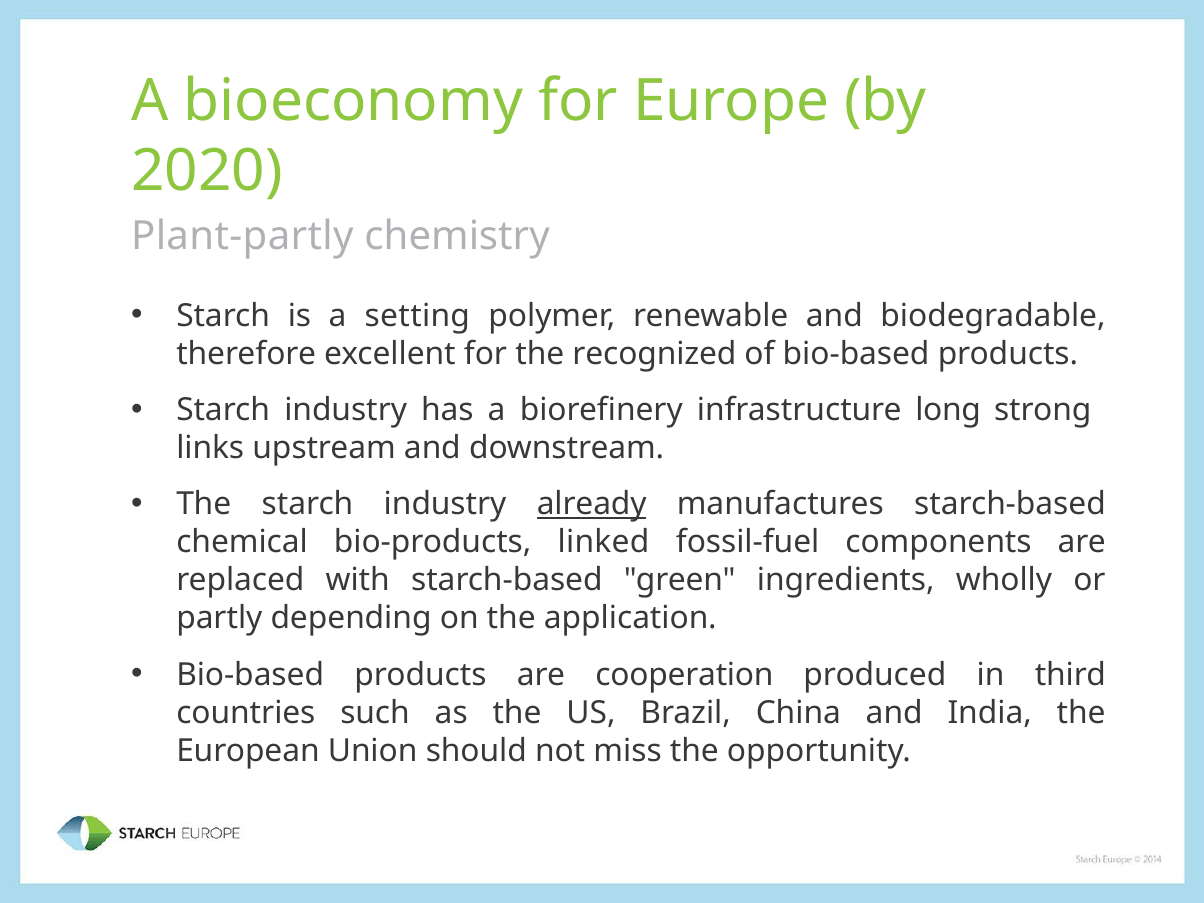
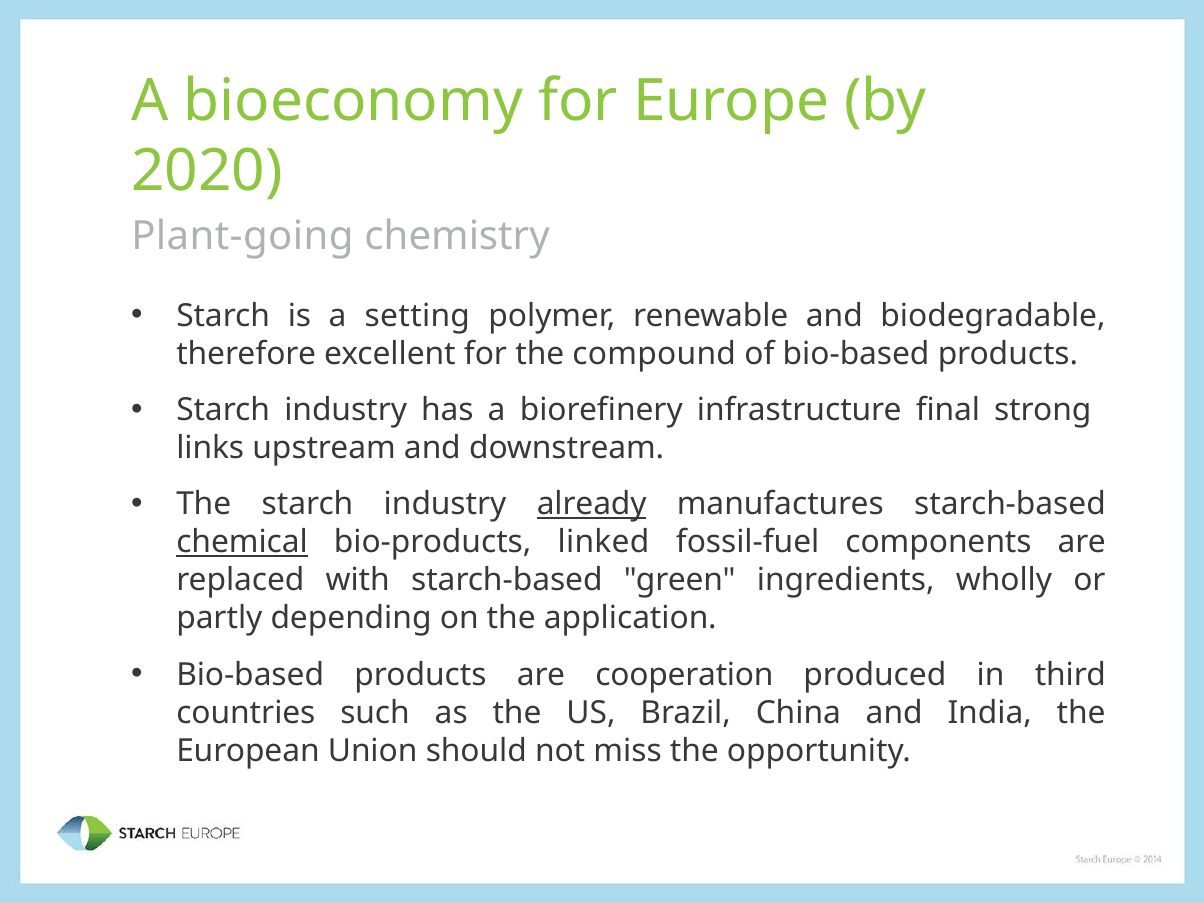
Plant-partly: Plant-partly -> Plant-going
recognized: recognized -> compound
long: long -> final
chemical underline: none -> present
